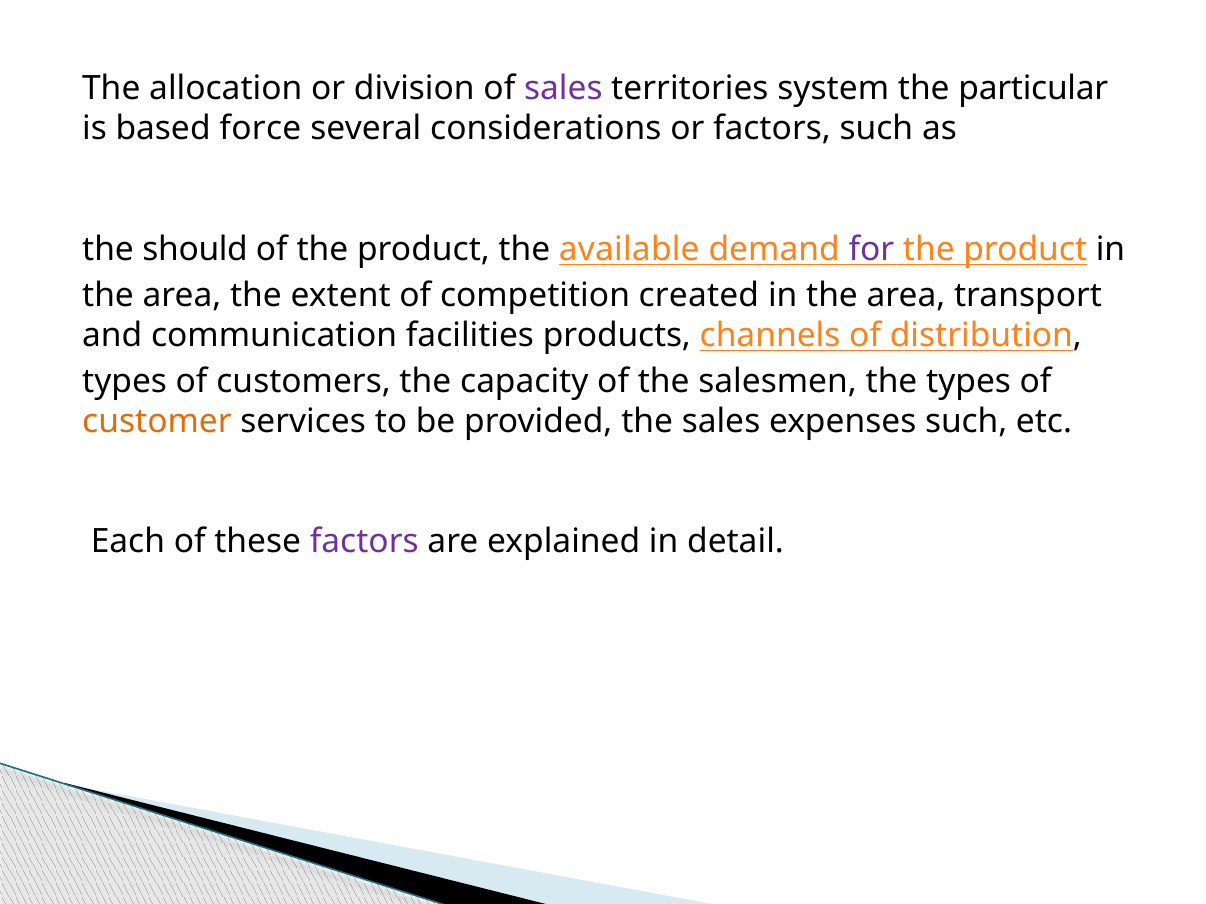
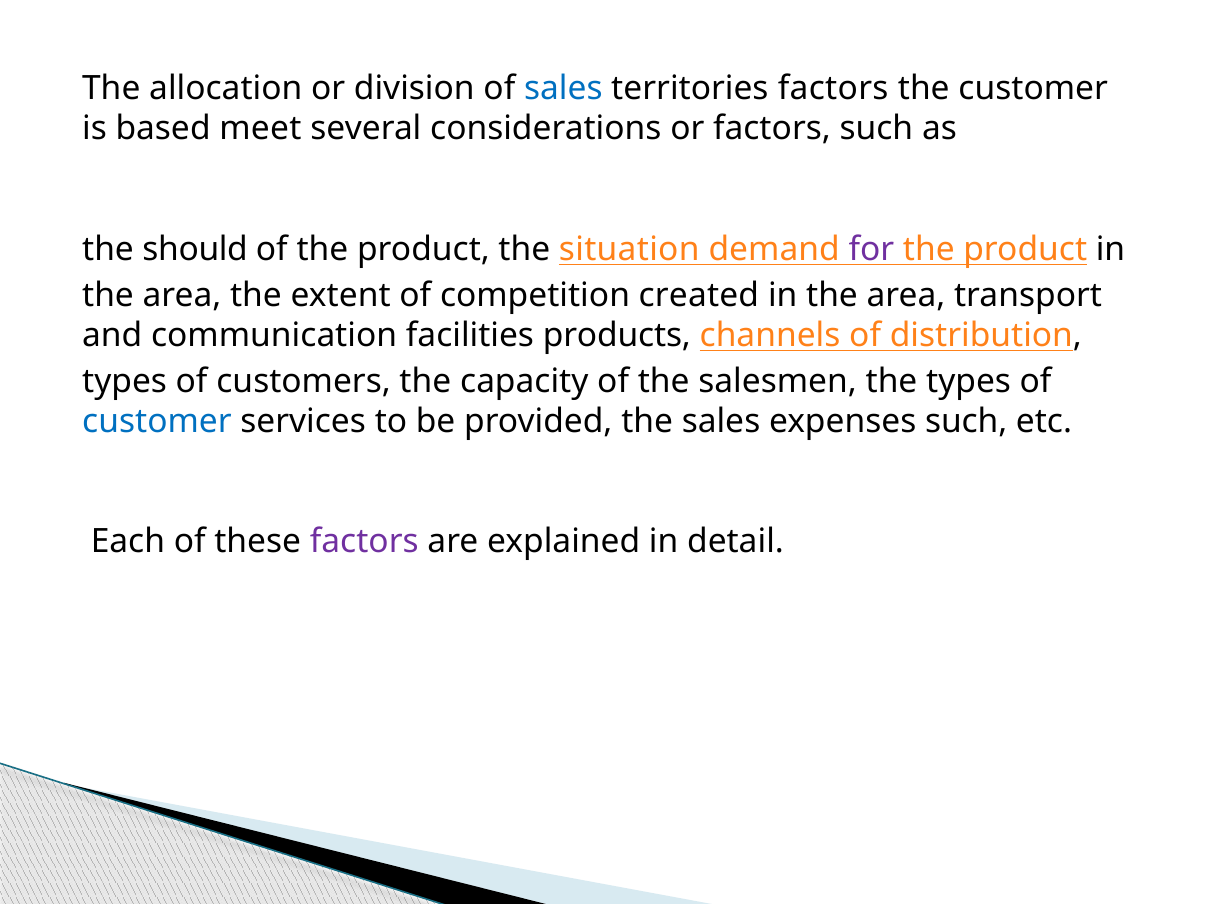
sales at (563, 89) colour: purple -> blue
territories system: system -> factors
the particular: particular -> customer
force: force -> meet
available: available -> situation
customer at (157, 422) colour: orange -> blue
